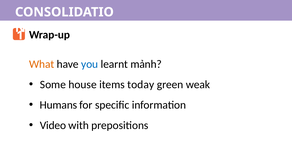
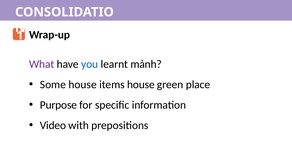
What colour: orange -> purple
items today: today -> house
weak: weak -> place
Humans: Humans -> Purpose
